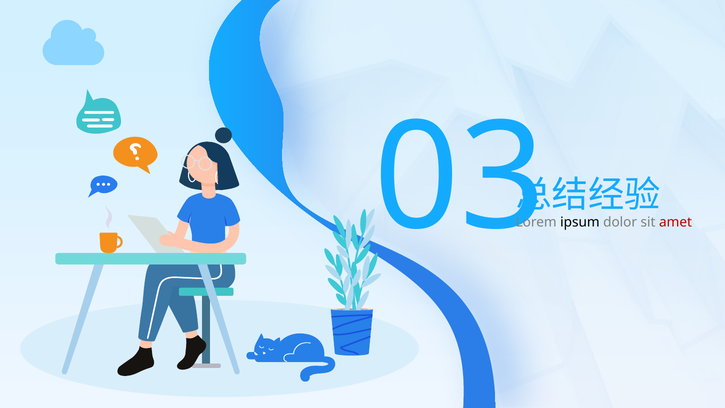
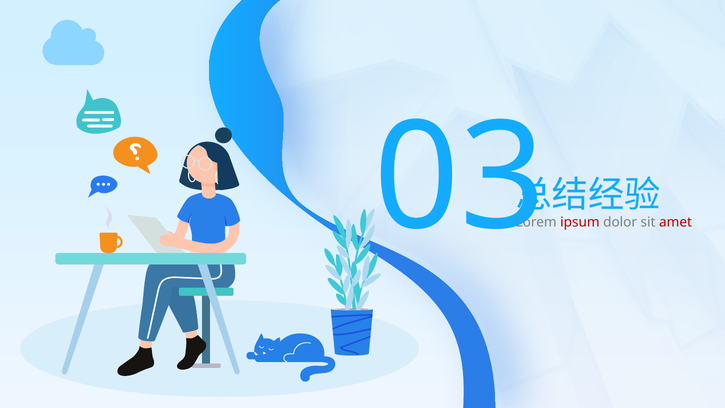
ipsum colour: black -> red
